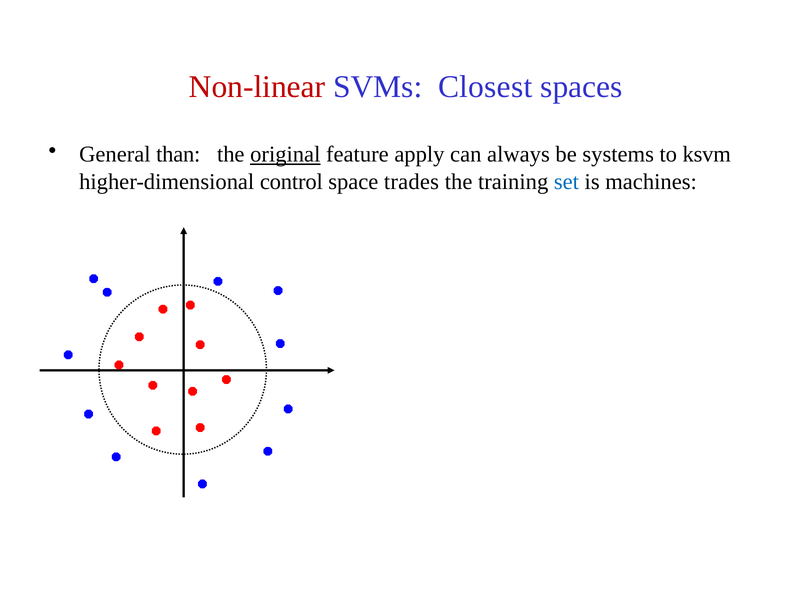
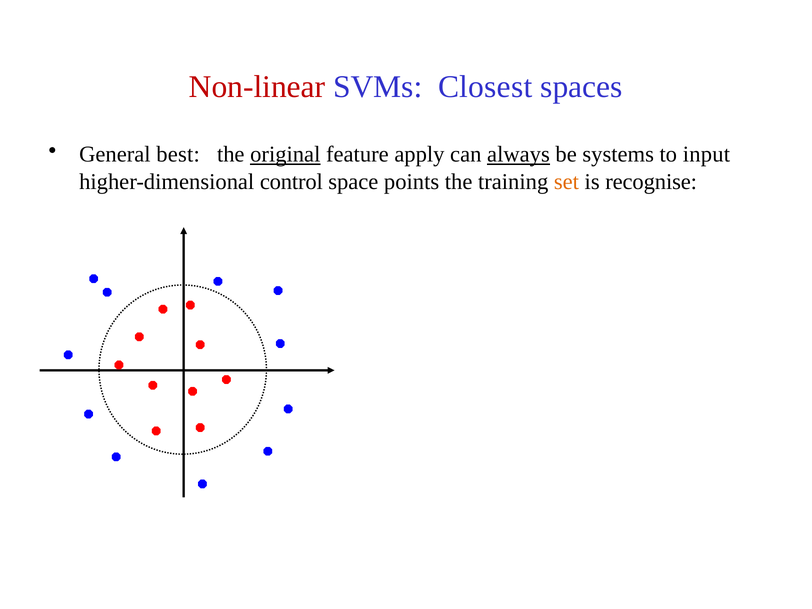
than: than -> best
always underline: none -> present
ksvm: ksvm -> input
trades: trades -> points
set colour: blue -> orange
machines: machines -> recognise
